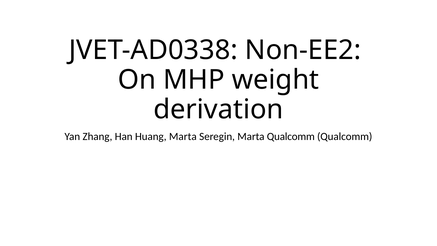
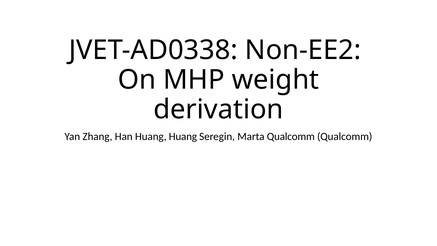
Huang Marta: Marta -> Huang
